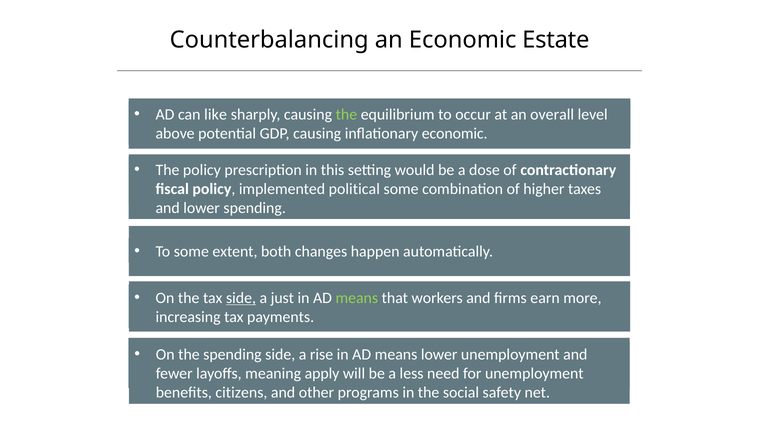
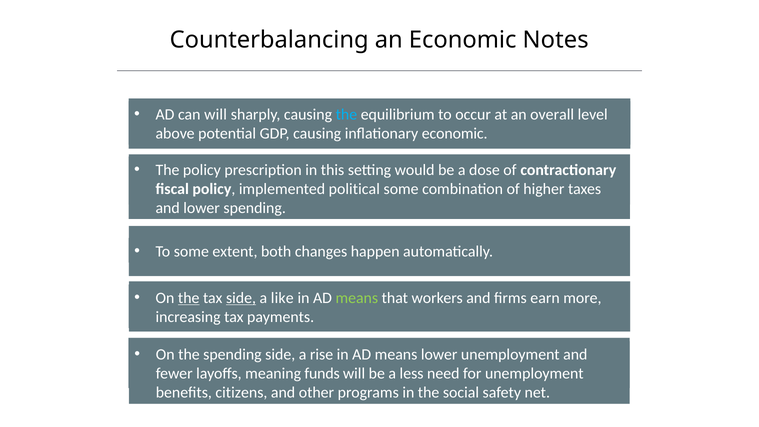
Estate: Estate -> Notes
can like: like -> will
the at (346, 115) colour: light green -> light blue
the at (189, 298) underline: none -> present
just: just -> like
apply: apply -> funds
